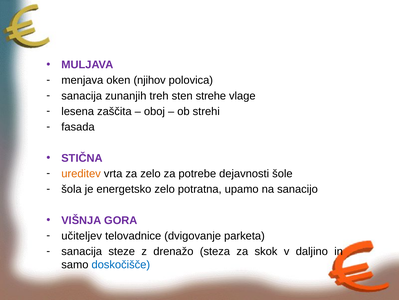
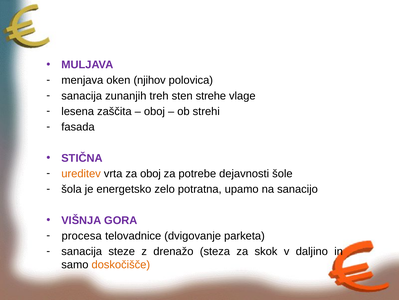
za zelo: zelo -> oboj
učiteljev: učiteljev -> procesa
doskočišče colour: blue -> orange
